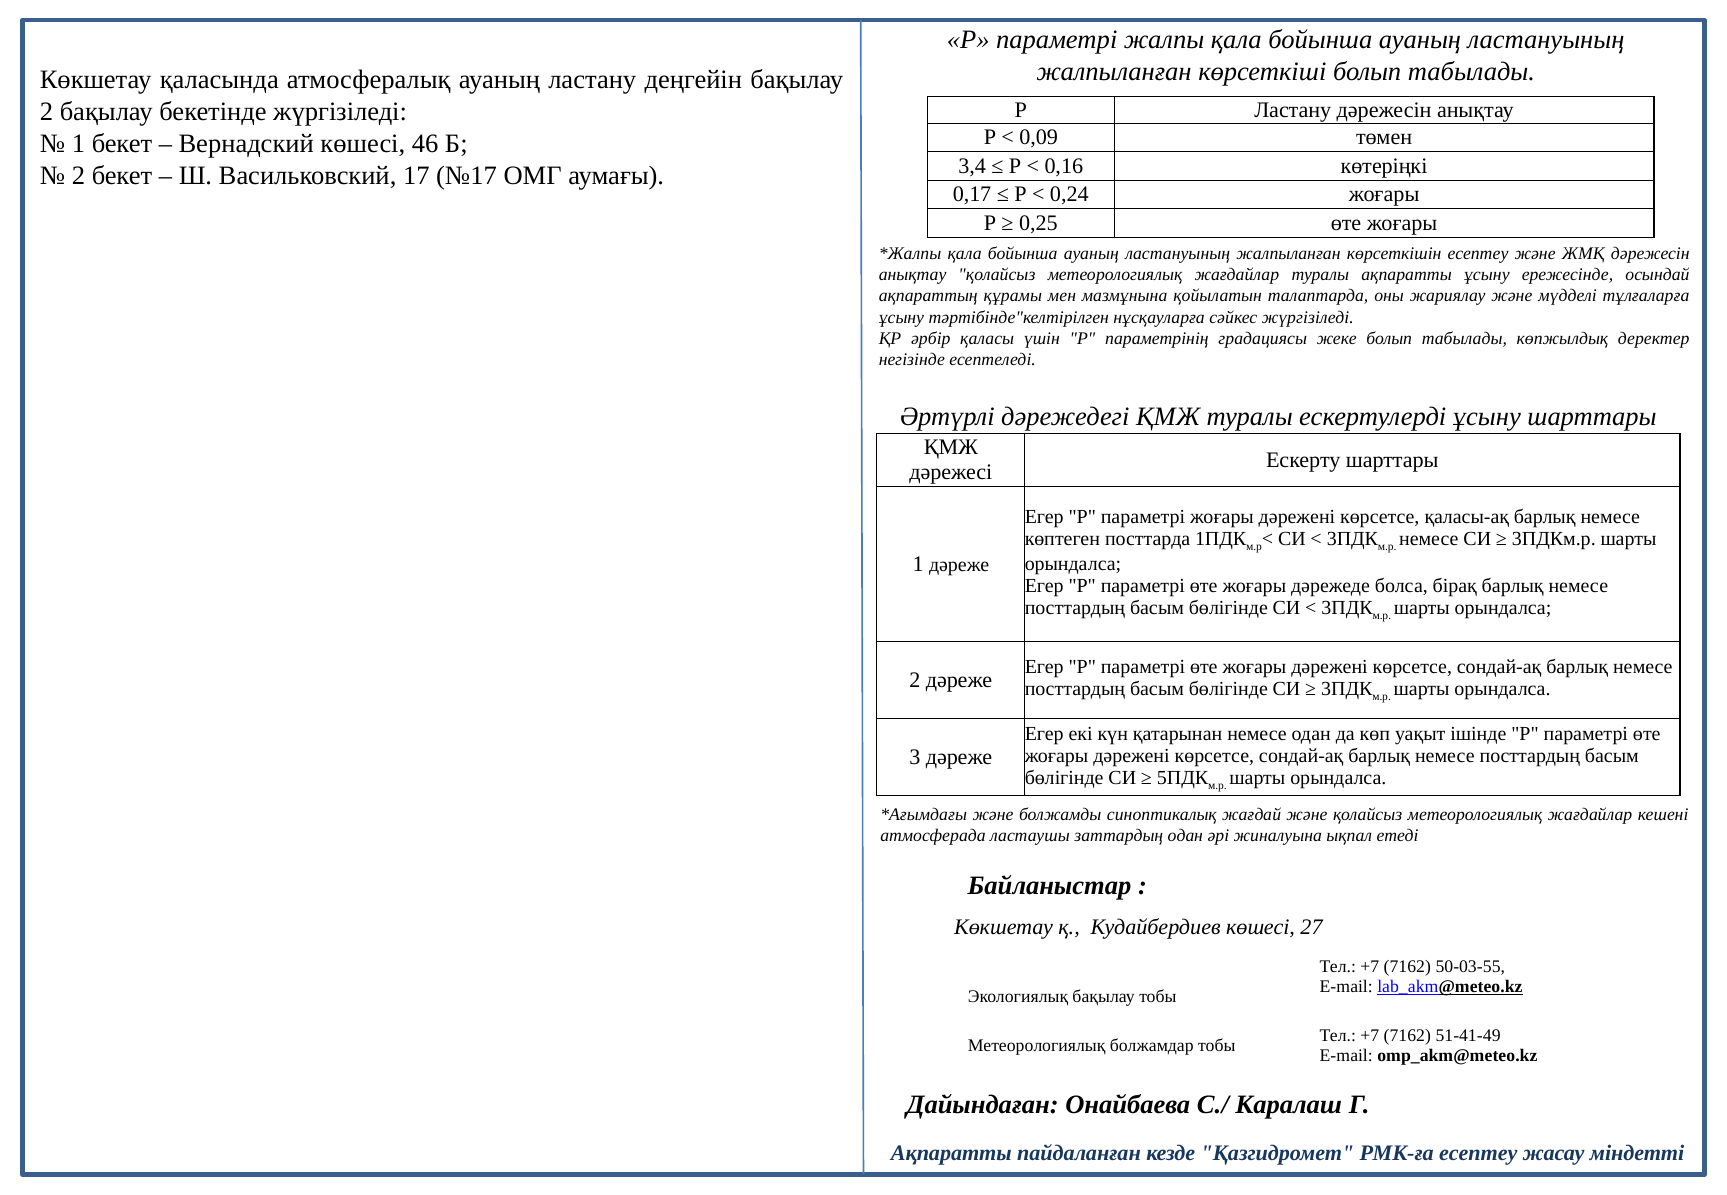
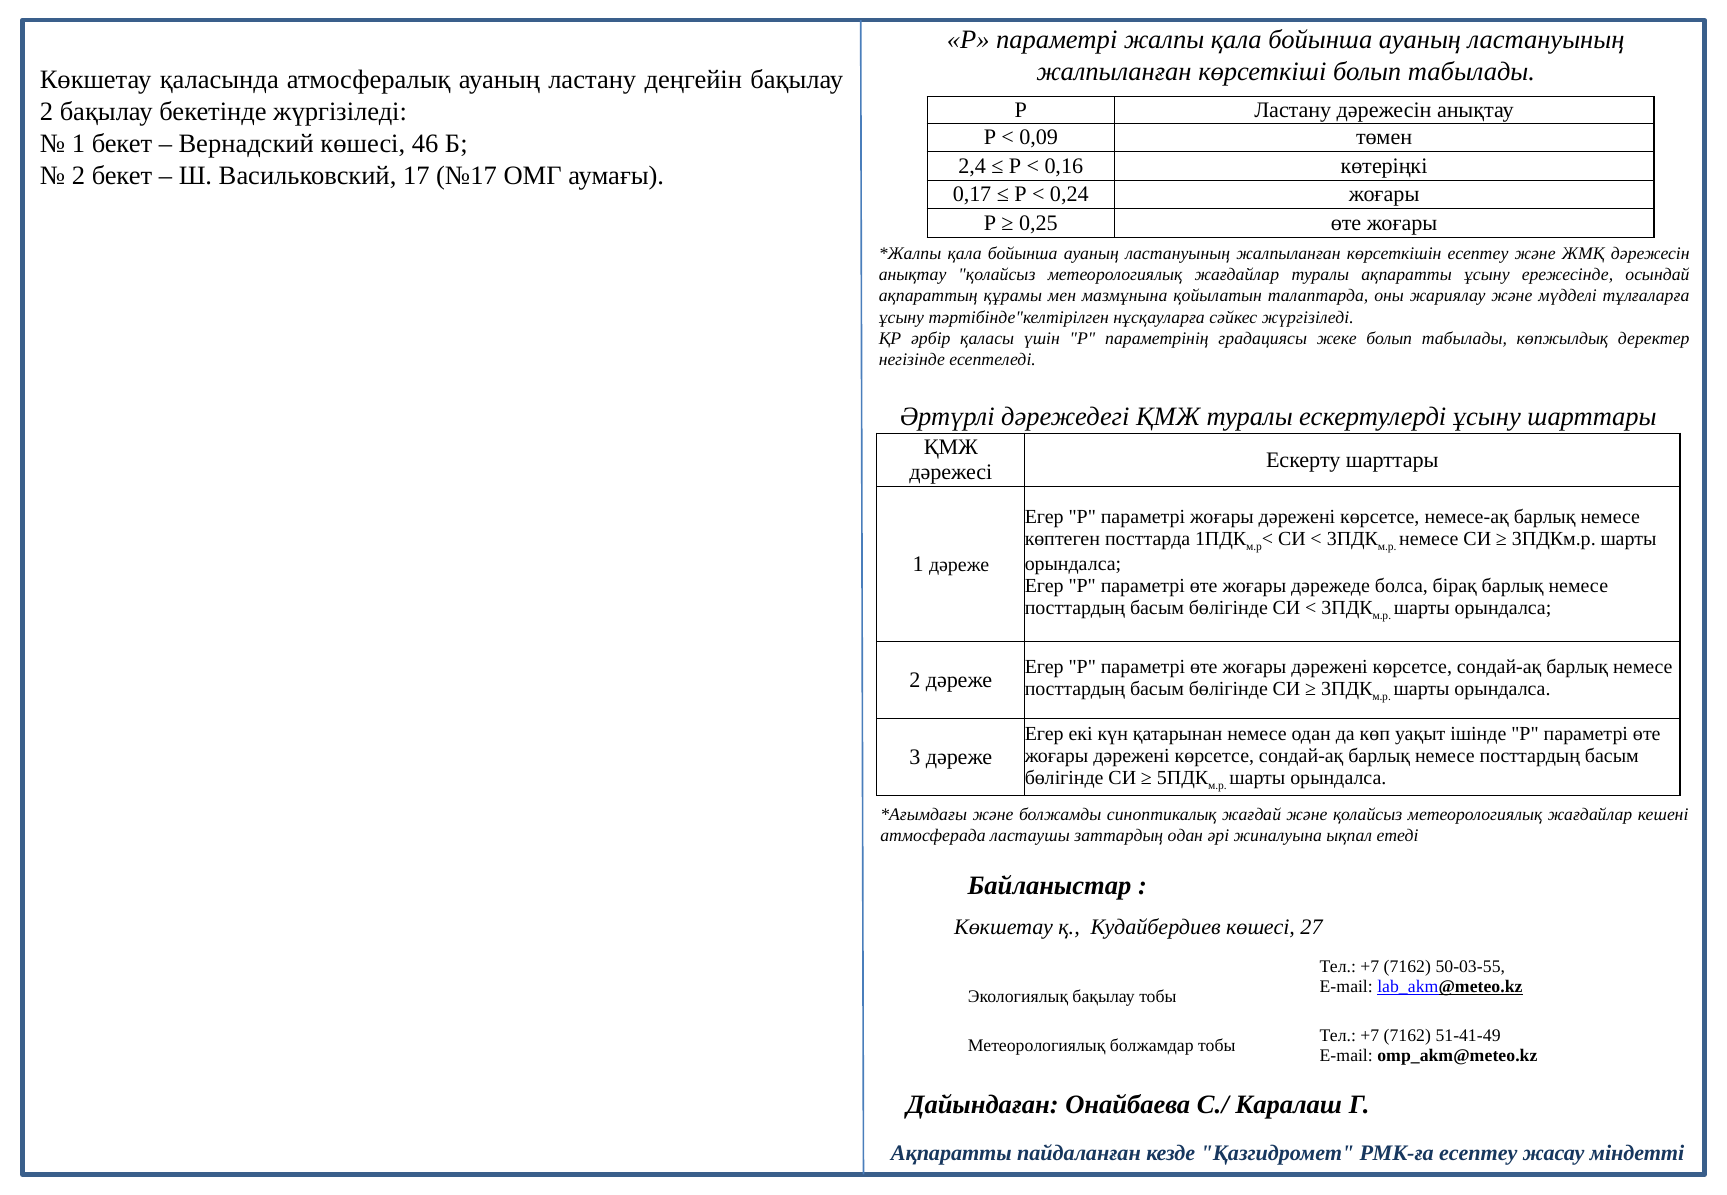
3,4: 3,4 -> 2,4
қаласы-ақ: қаласы-ақ -> немесе-ақ
